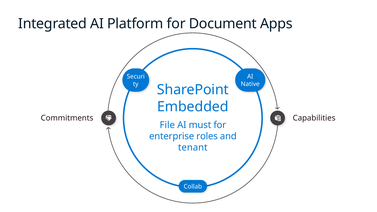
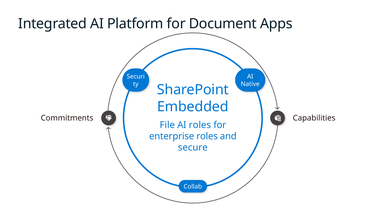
AI must: must -> roles
tenant: tenant -> secure
